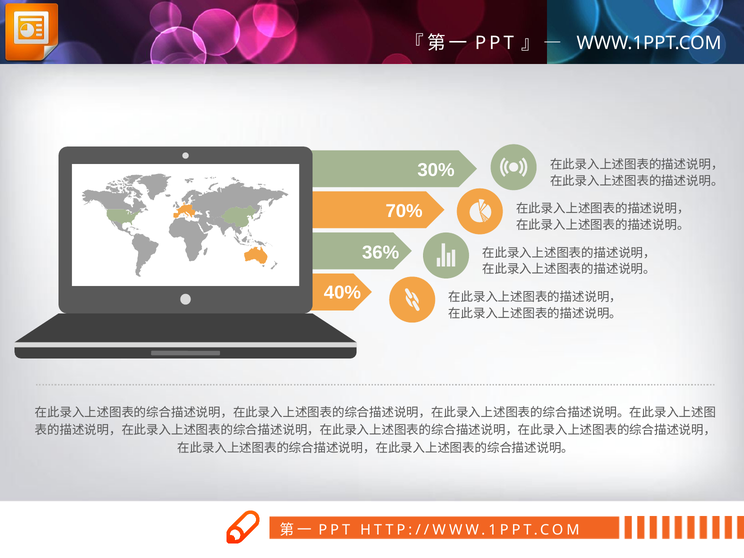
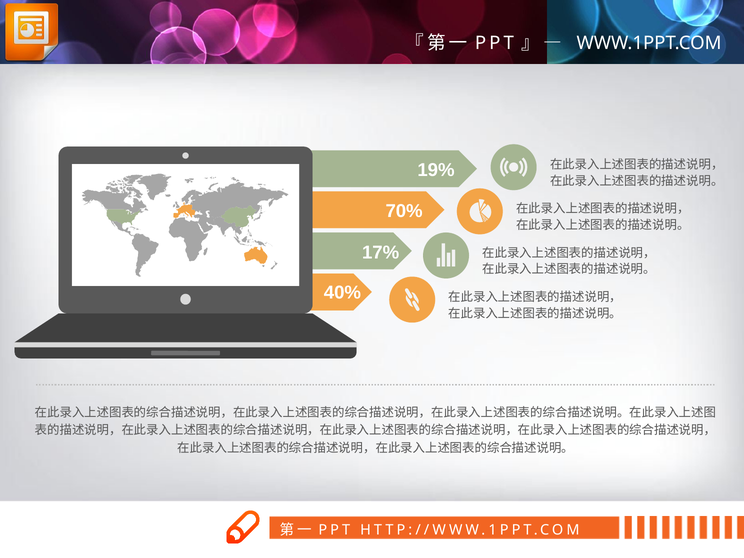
30%: 30% -> 19%
36%: 36% -> 17%
